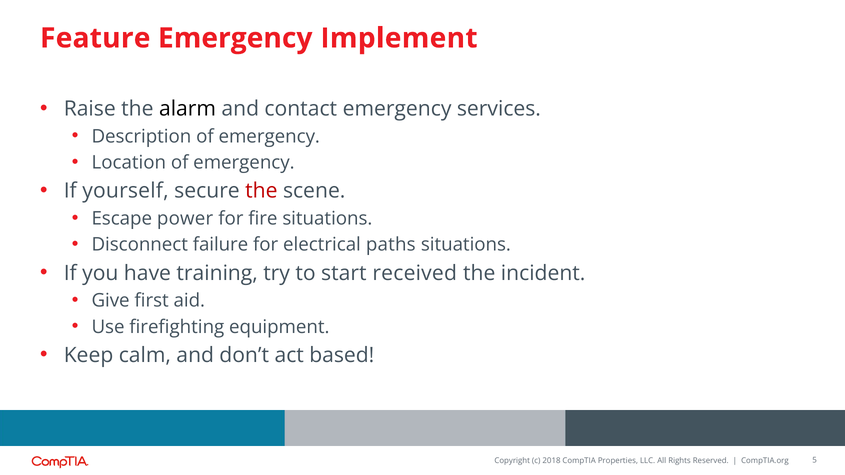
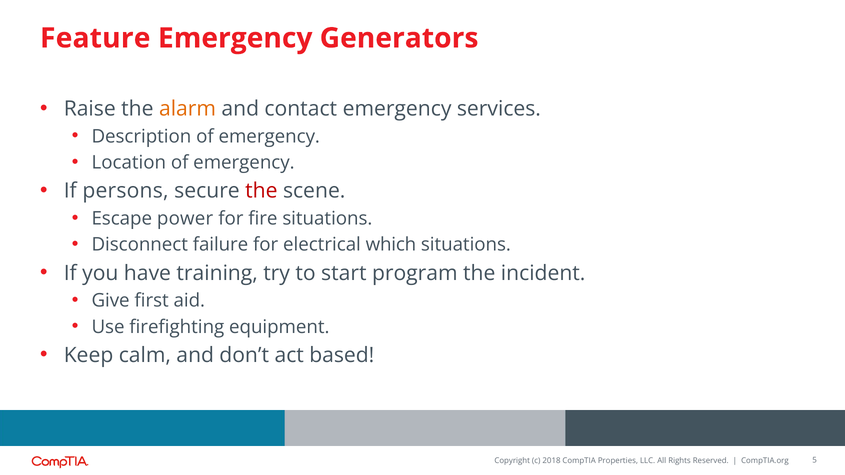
Implement: Implement -> Generators
alarm colour: black -> orange
yourself: yourself -> persons
paths: paths -> which
received: received -> program
